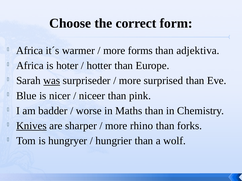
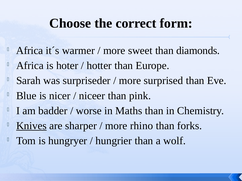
forms: forms -> sweet
adjektiva: adjektiva -> diamonds
was underline: present -> none
